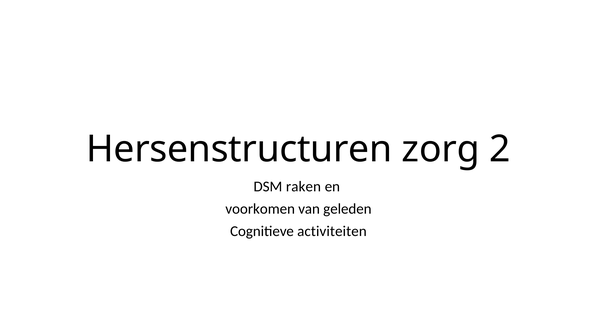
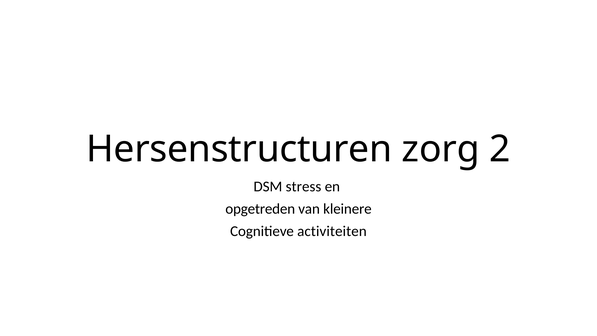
raken: raken -> stress
voorkomen: voorkomen -> opgetreden
geleden: geleden -> kleinere
